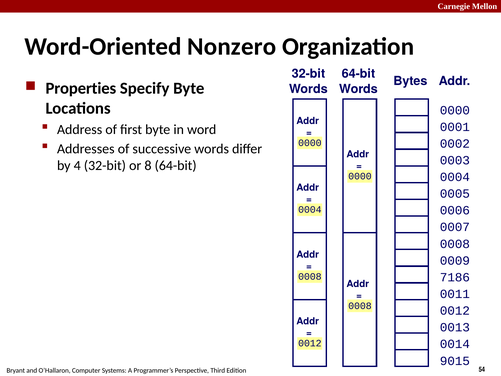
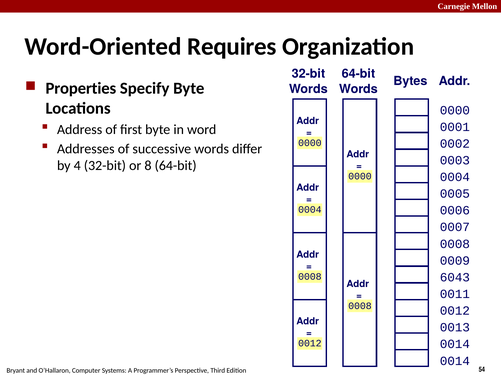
Nonzero: Nonzero -> Requires
7186: 7186 -> 6043
9015 at (455, 361): 9015 -> 0014
